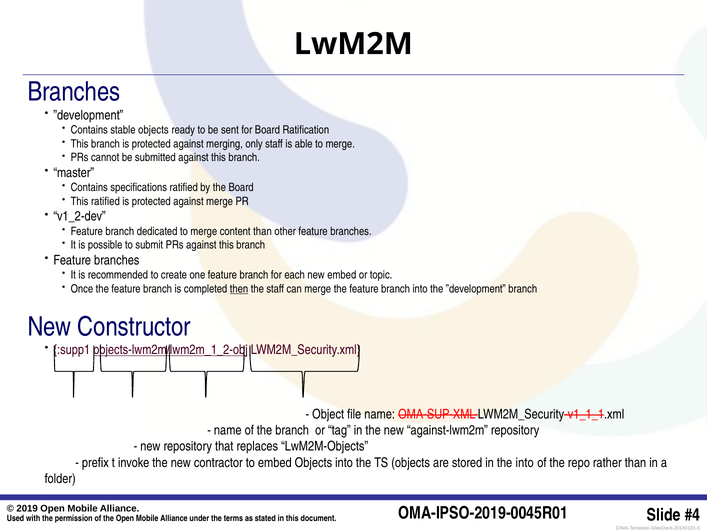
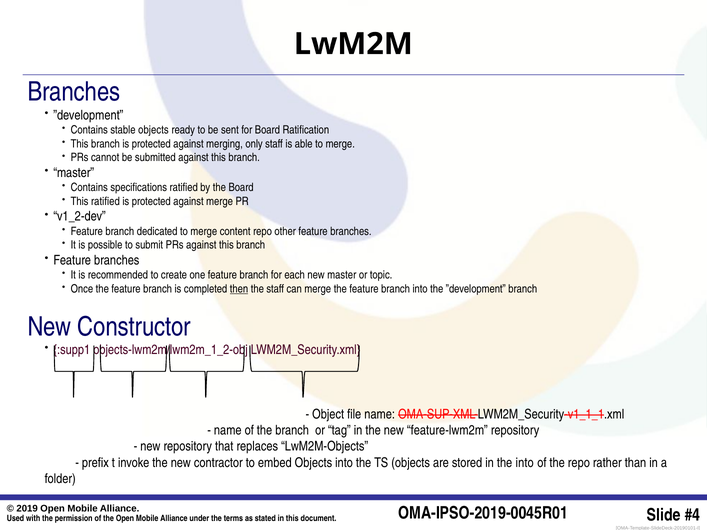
content than: than -> repo
new embed: embed -> master
objects-lwm2m/lwm2m_1_2-obj underline: present -> none
against-lwm2m: against-lwm2m -> feature-lwm2m
